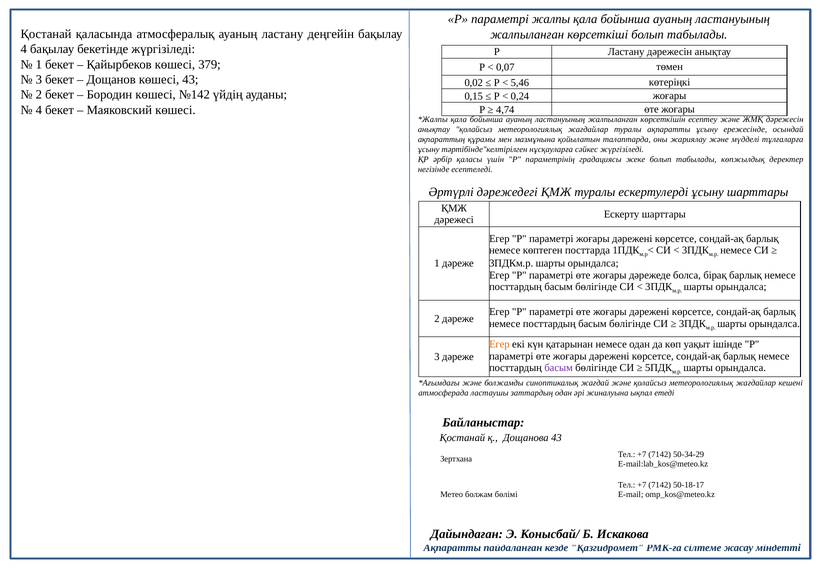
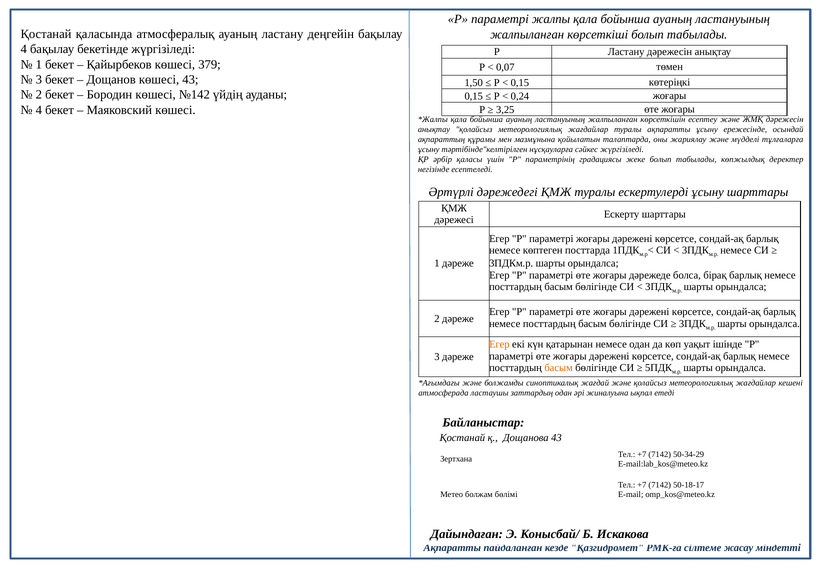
0,02: 0,02 -> 1,50
5,46 at (520, 83): 5,46 -> 0,15
4,74: 4,74 -> 3,25
басым at (559, 368) colour: purple -> orange
